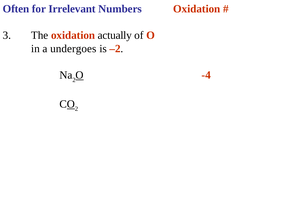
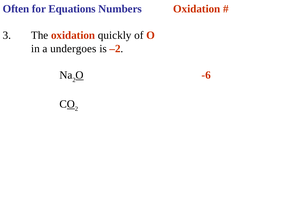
Irrelevant: Irrelevant -> Equations
actually: actually -> quickly
-4: -4 -> -6
